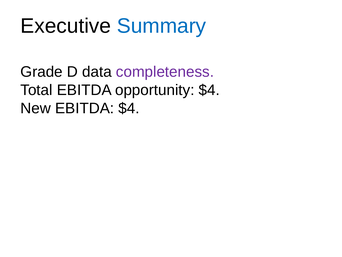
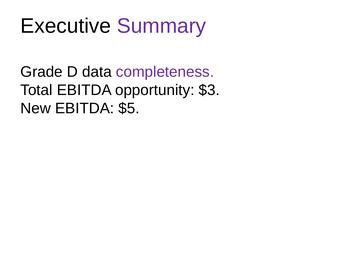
Summary colour: blue -> purple
opportunity $4: $4 -> $3
EBITDA $4: $4 -> $5
